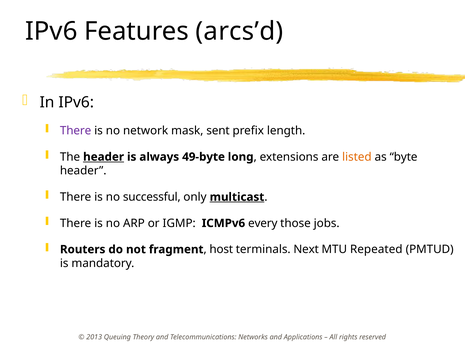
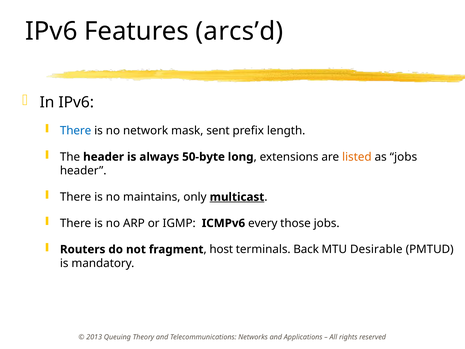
There at (76, 131) colour: purple -> blue
header at (104, 157) underline: present -> none
49-byte: 49-byte -> 50-byte
as byte: byte -> jobs
successful: successful -> maintains
Next: Next -> Back
Repeated: Repeated -> Desirable
